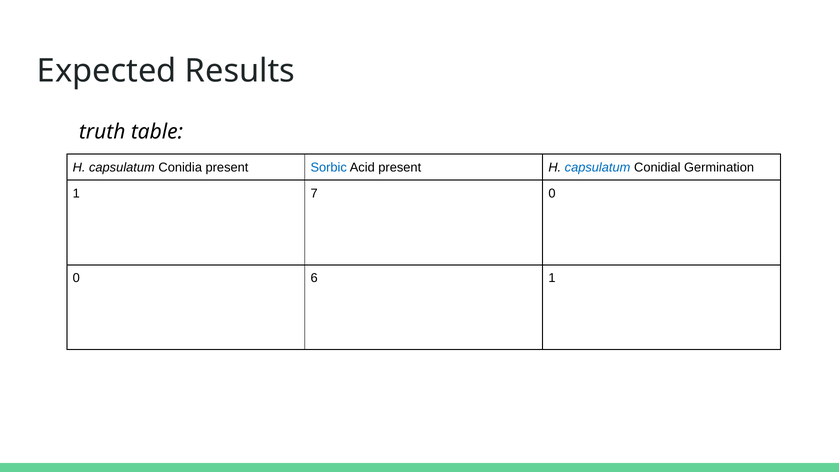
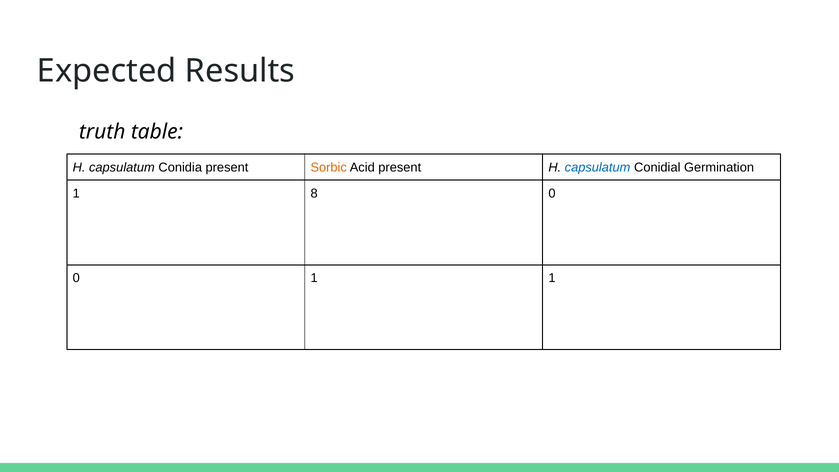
Sorbic colour: blue -> orange
7: 7 -> 8
0 6: 6 -> 1
